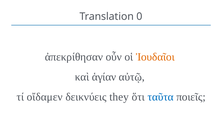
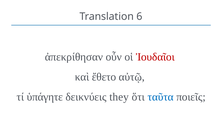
0: 0 -> 6
Ἰουδαῖοι colour: orange -> red
ἁγίαν: ἁγίαν -> ἔθετο
οἴδαμεν: οἴδαμεν -> ὑπάγητε
